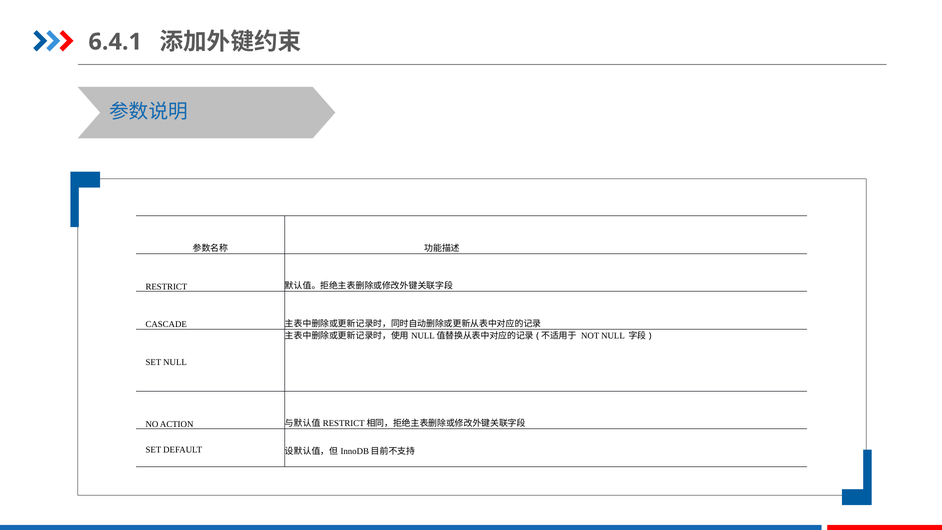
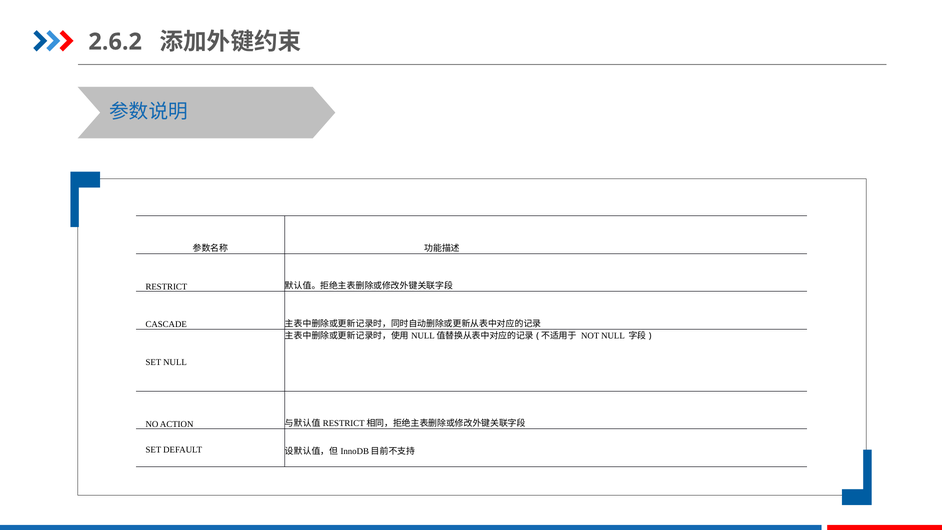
6.4.1: 6.4.1 -> 2.6.2
